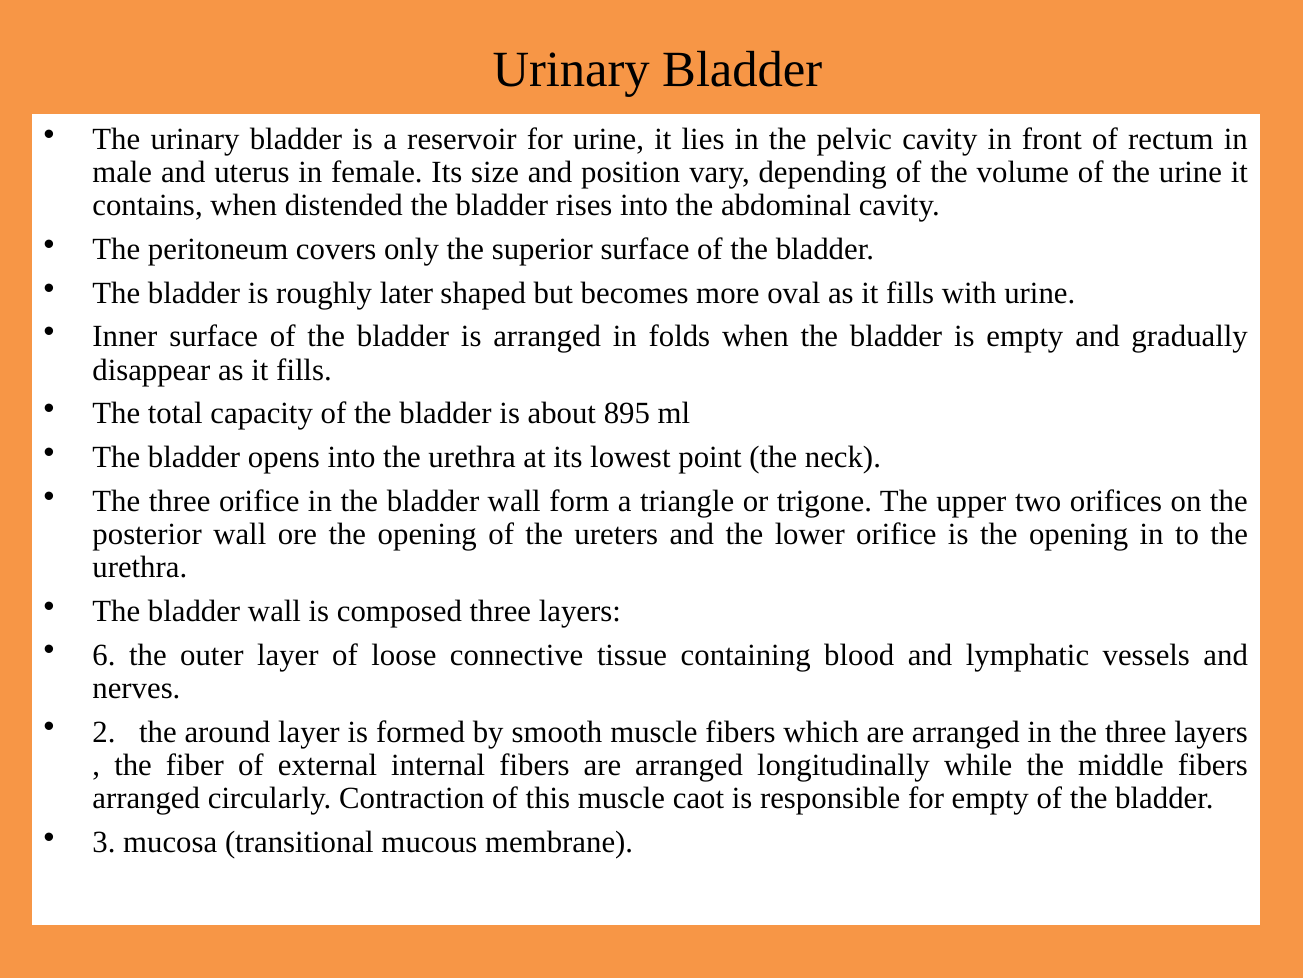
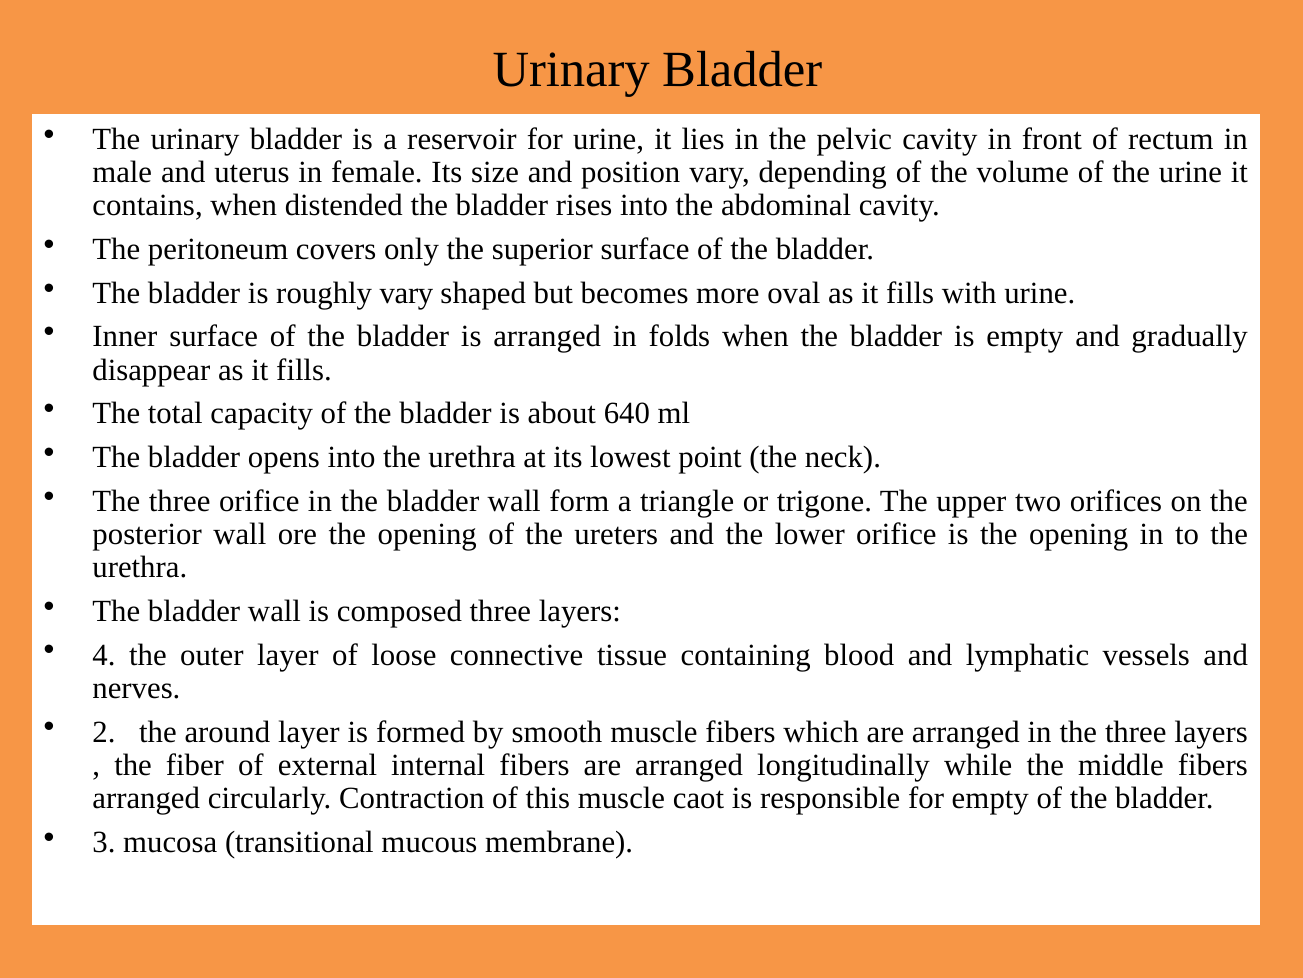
roughly later: later -> vary
895: 895 -> 640
6: 6 -> 4
